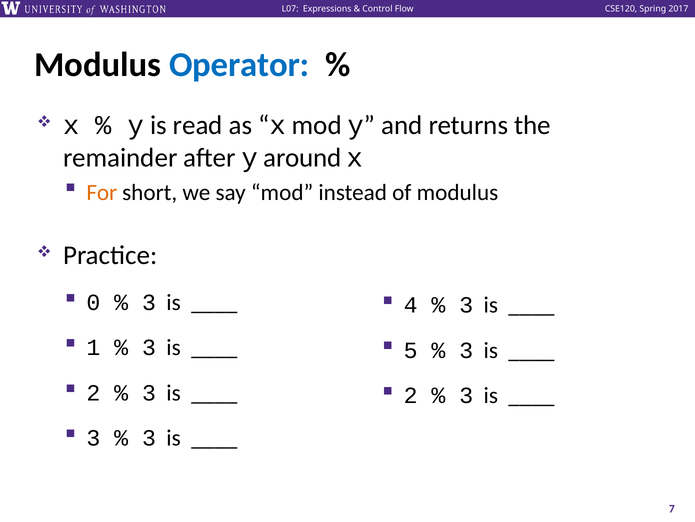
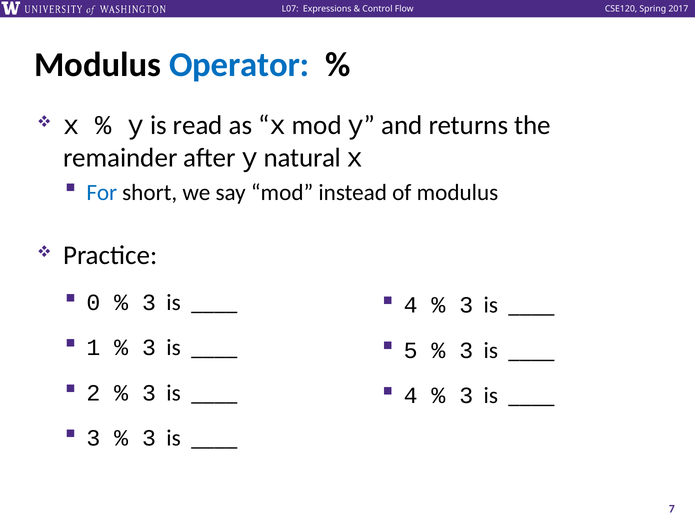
around: around -> natural
For colour: orange -> blue
2 at (411, 395): 2 -> 4
